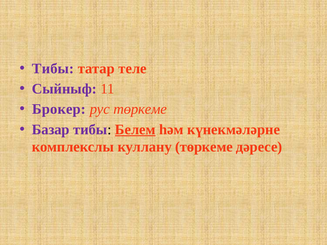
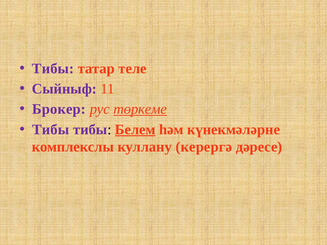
төркеме at (140, 109) underline: none -> present
Базар at (51, 130): Базар -> Тибы
куллану төркеме: төркеме -> керергә
